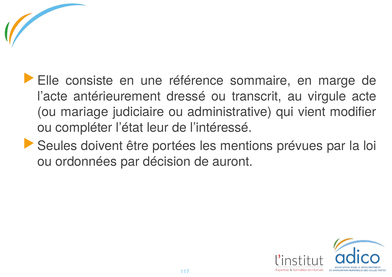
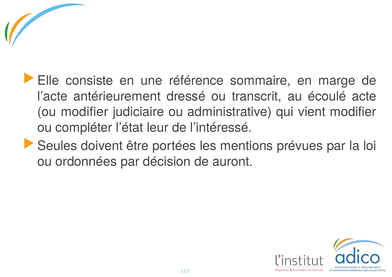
virgule: virgule -> écoulé
ou mariage: mariage -> modifier
